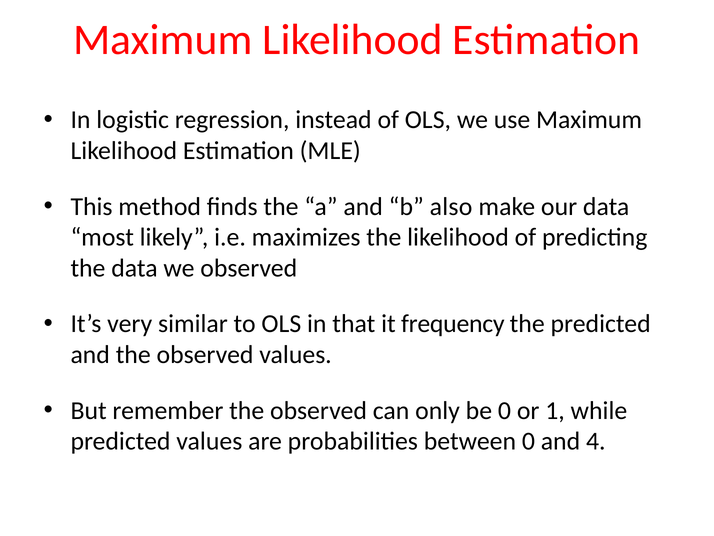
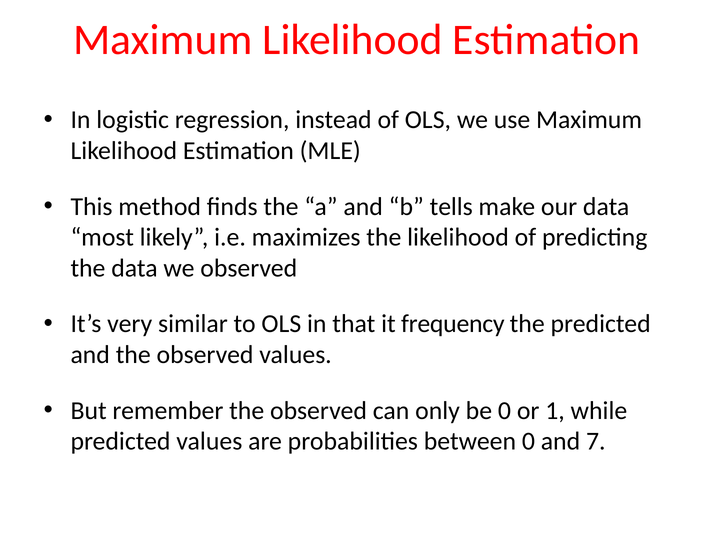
also: also -> tells
4: 4 -> 7
